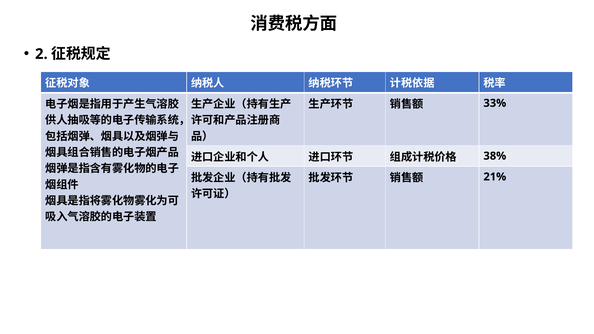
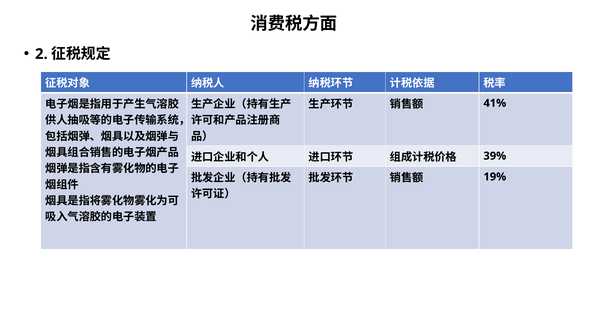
33%: 33% -> 41%
38%: 38% -> 39%
21%: 21% -> 19%
